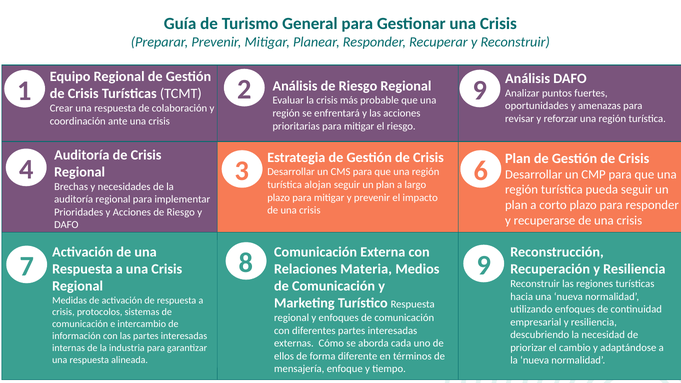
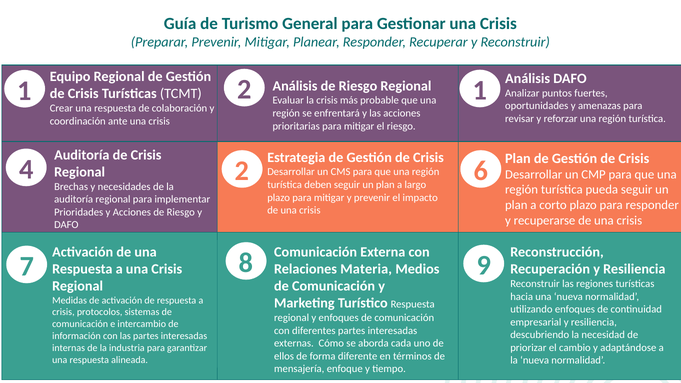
2 9: 9 -> 1
4 3: 3 -> 2
alojan: alojan -> deben
